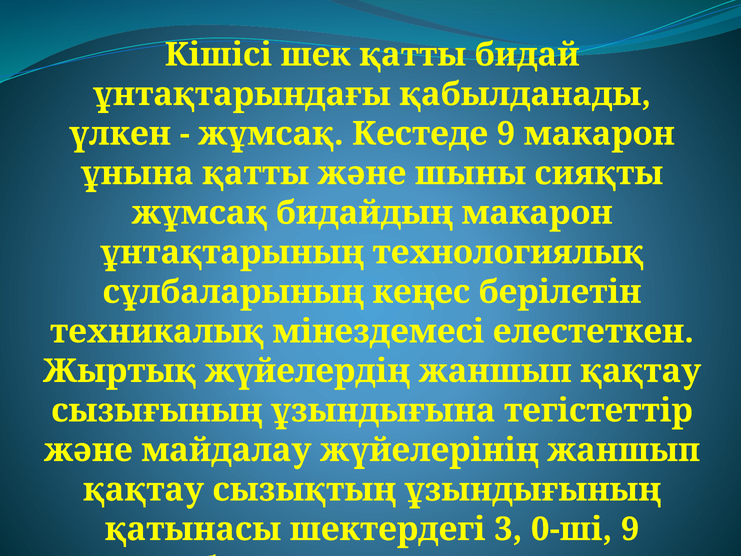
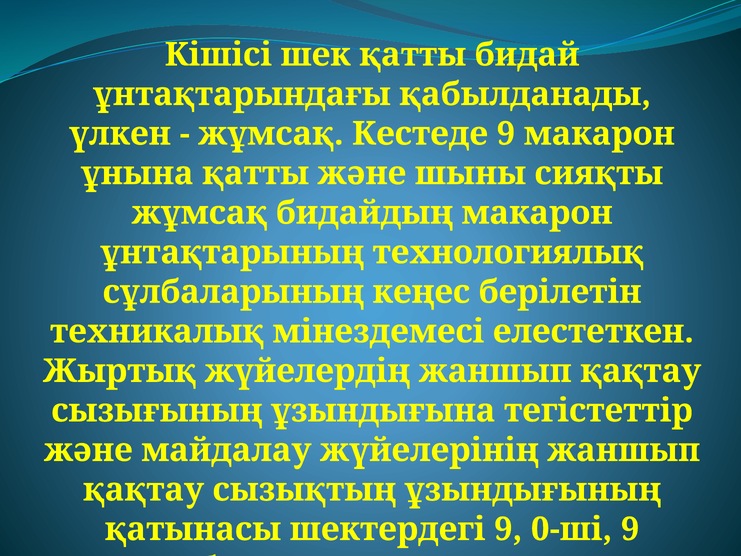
шектердегi 3: 3 -> 9
